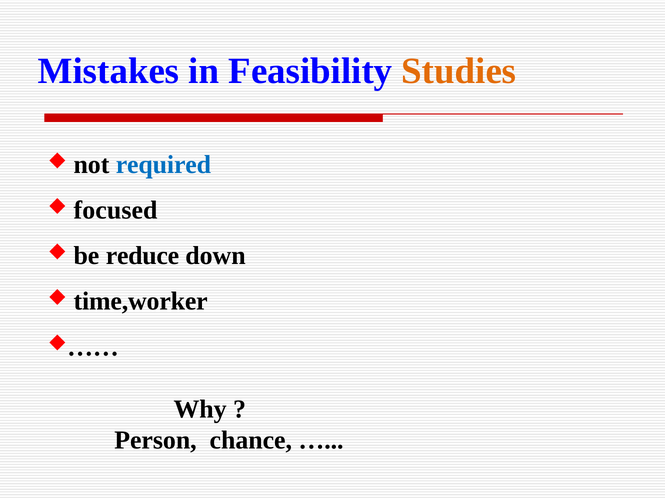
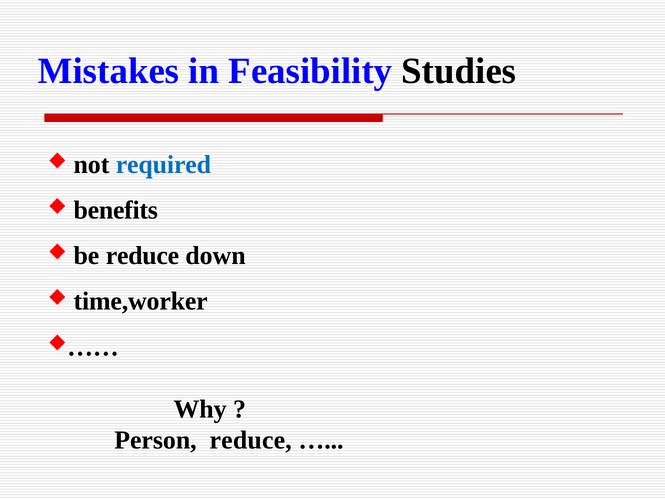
Studies colour: orange -> black
focused: focused -> benefits
Person chance: chance -> reduce
